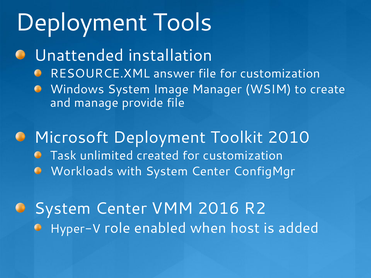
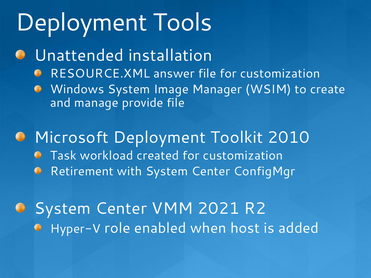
unlimited: unlimited -> workload
Workloads: Workloads -> Retirement
2016: 2016 -> 2021
